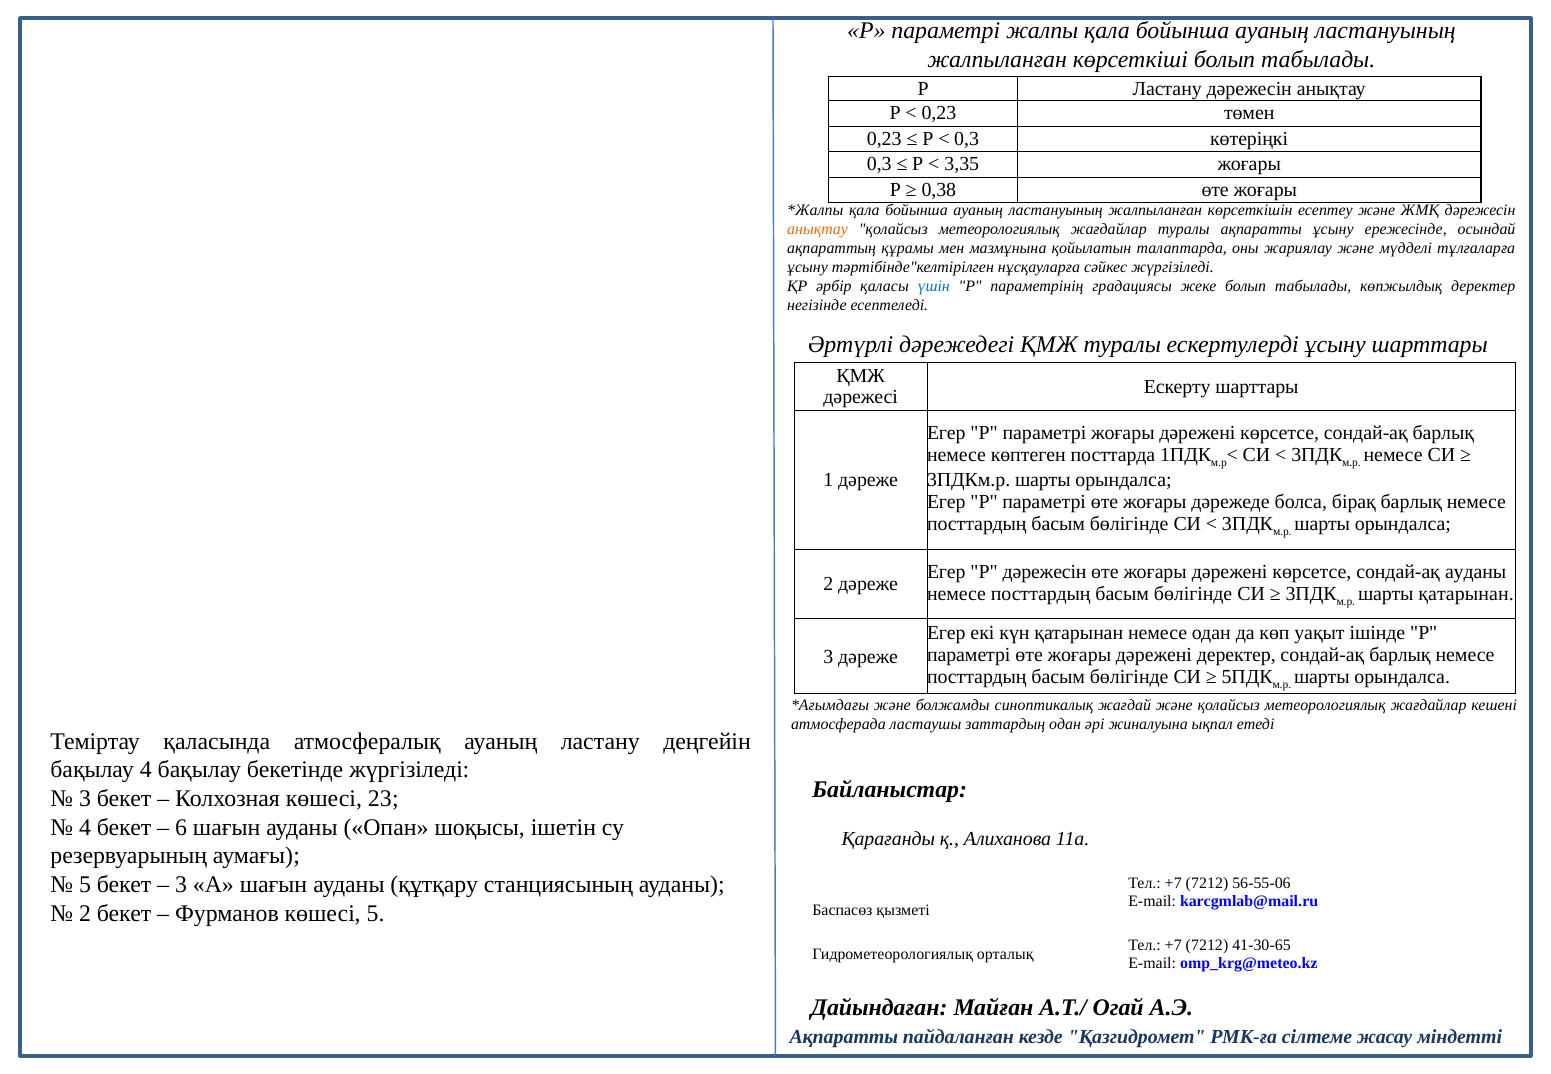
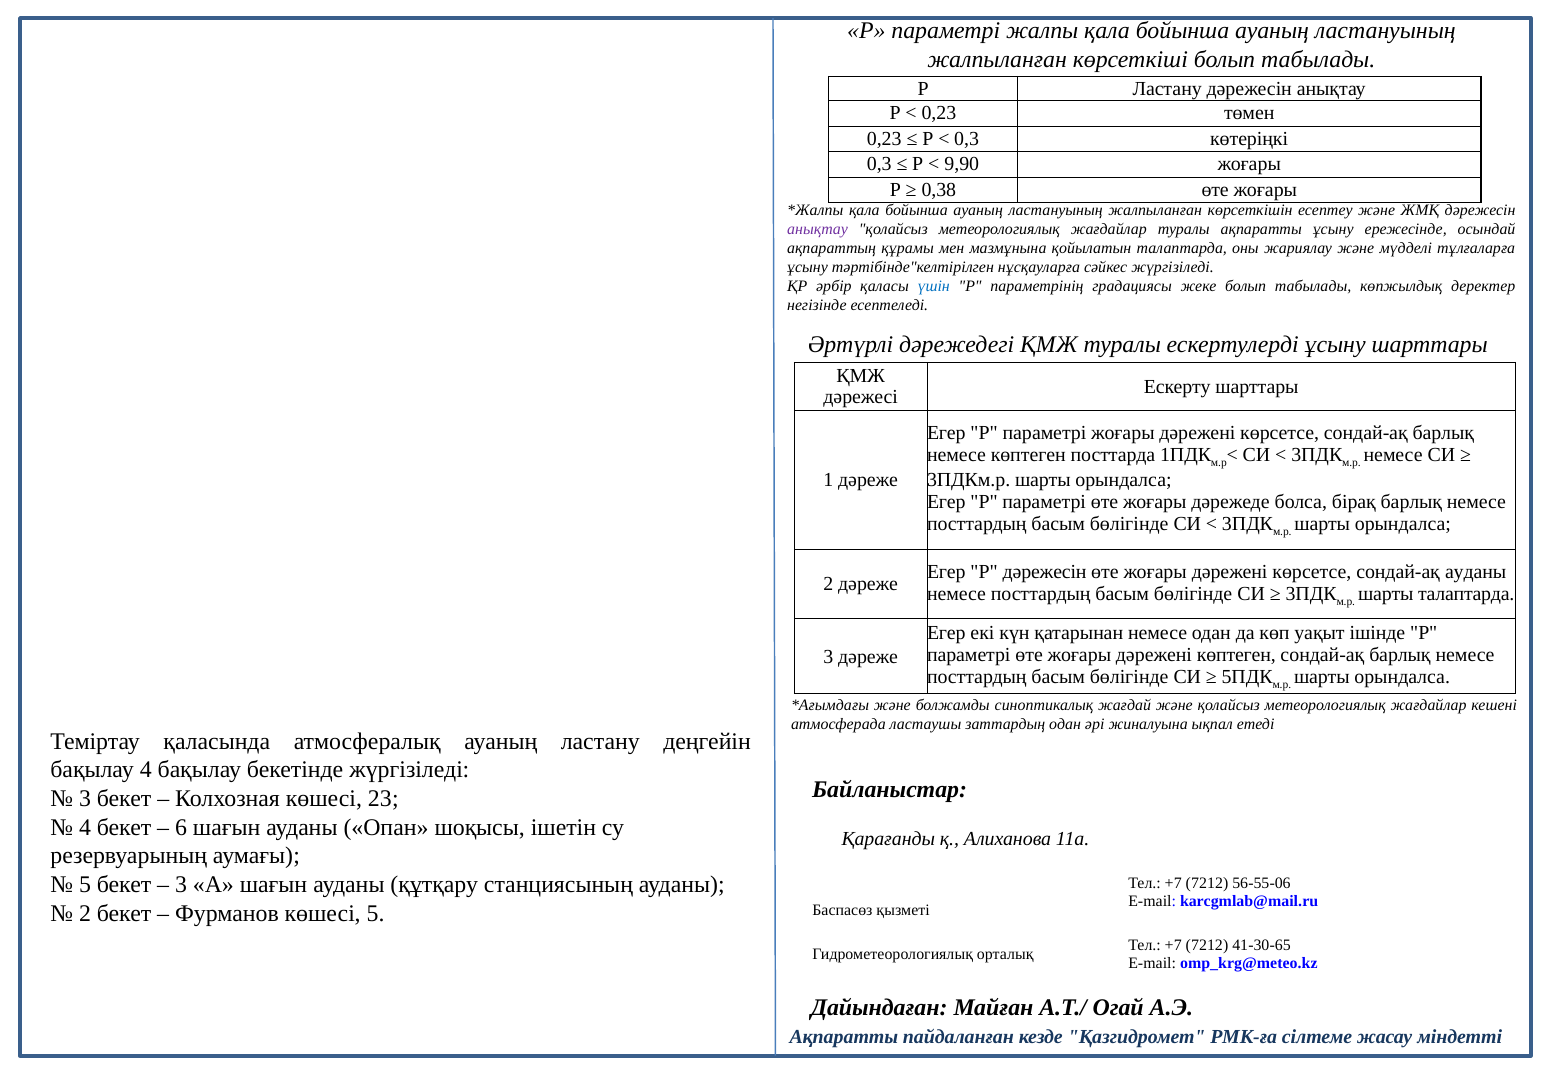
3,35: 3,35 -> 9,90
анықтау at (818, 229) colour: orange -> purple
шарты қатарынан: қатарынан -> талаптарда
дәрежені деректер: деректер -> көптеген
